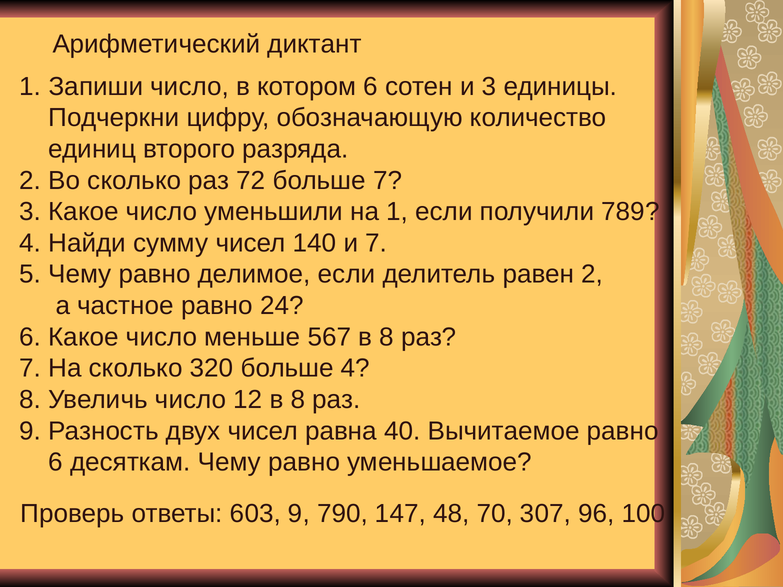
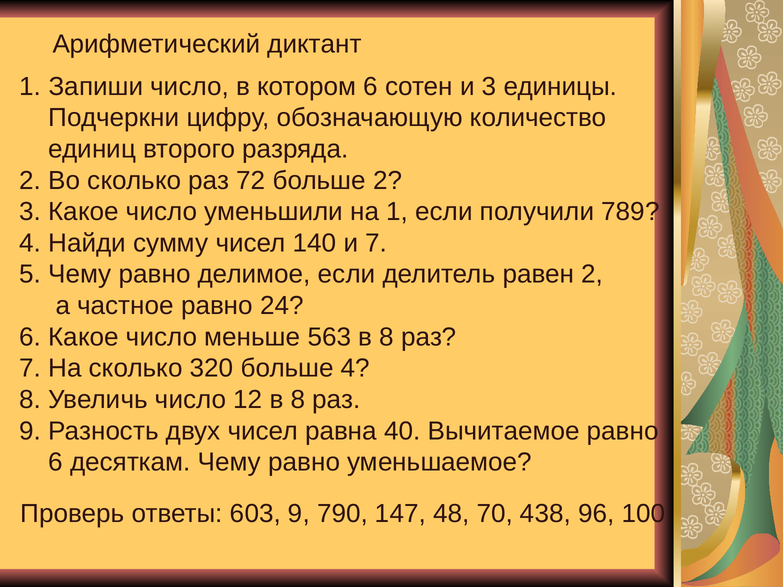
больше 7: 7 -> 2
567: 567 -> 563
307: 307 -> 438
